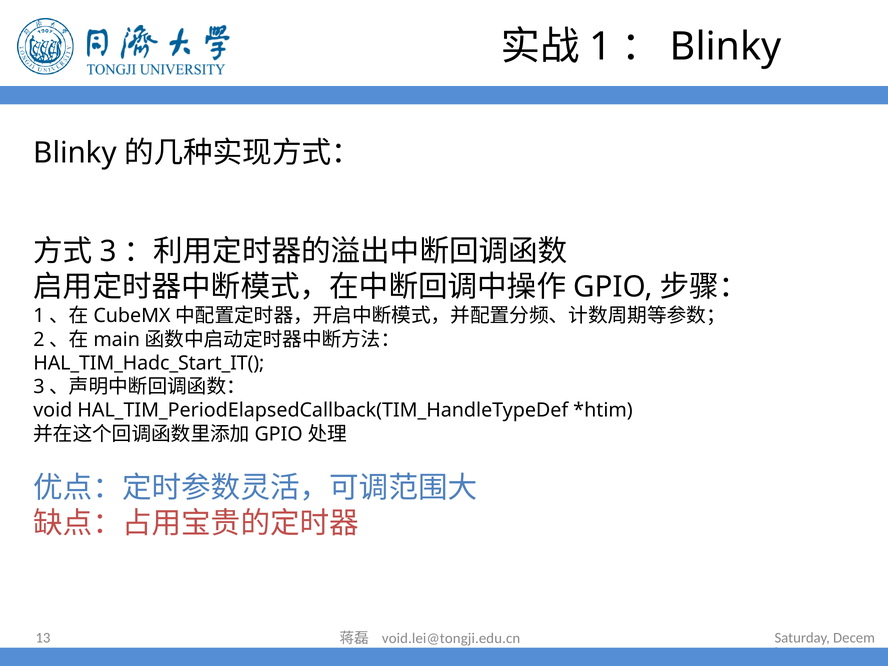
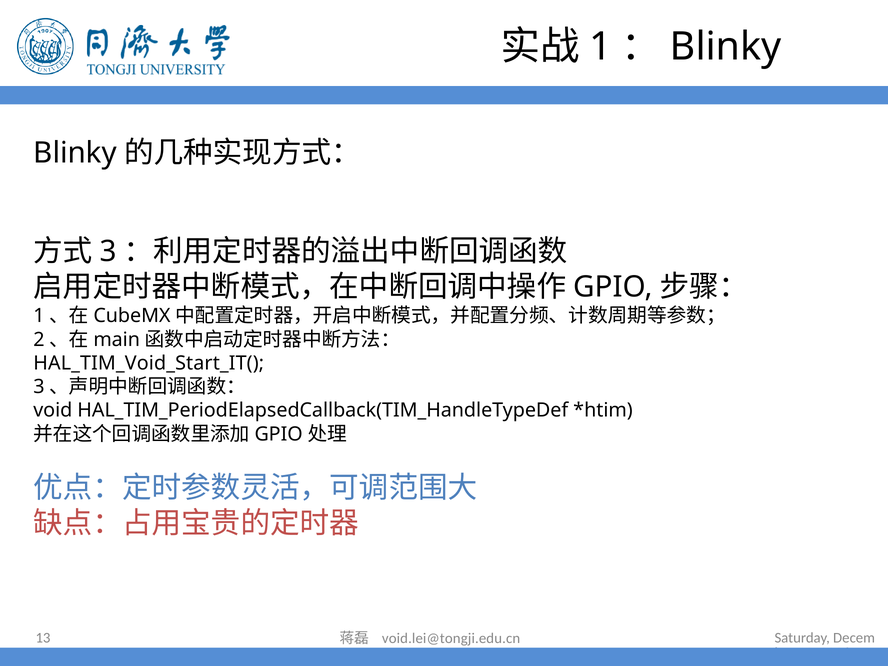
HAL_TIM_Hadc_Start_IT(: HAL_TIM_Hadc_Start_IT( -> HAL_TIM_Void_Start_IT(
